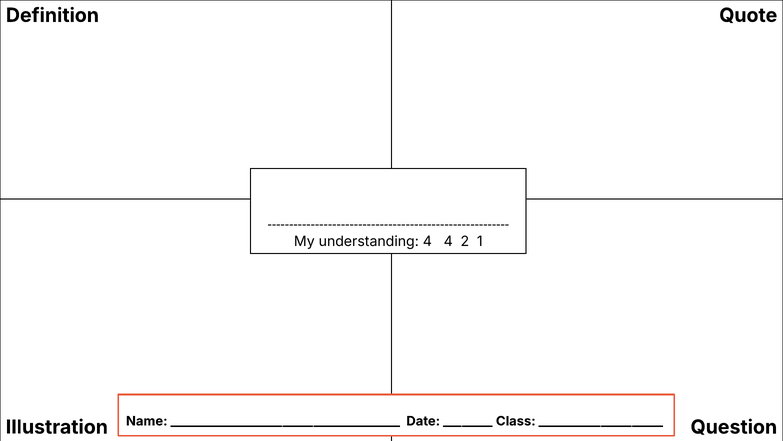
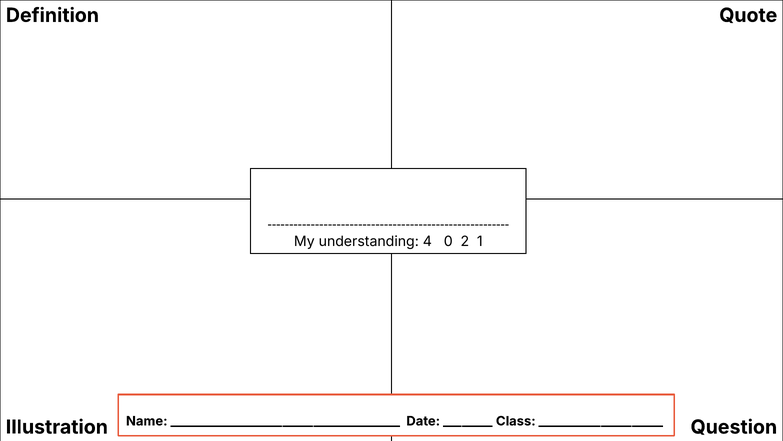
4 at (448, 241): 4 -> 0
